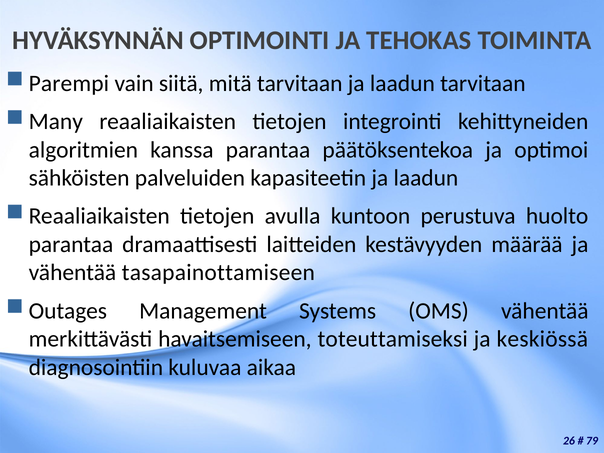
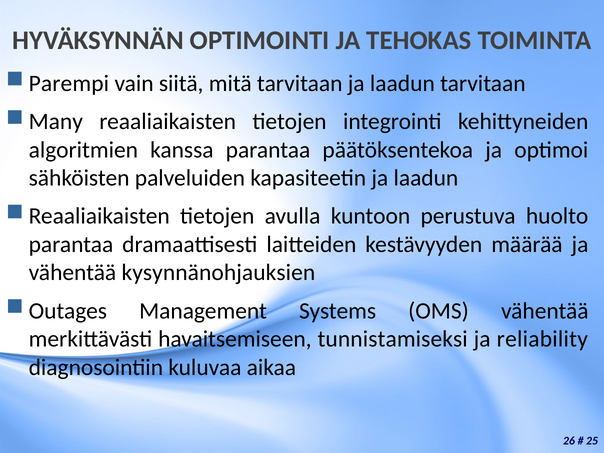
tasapainottamiseen: tasapainottamiseen -> kysynnänohjauksien
toteuttamiseksi: toteuttamiseksi -> tunnistamiseksi
keskiössä: keskiössä -> reliability
79: 79 -> 25
